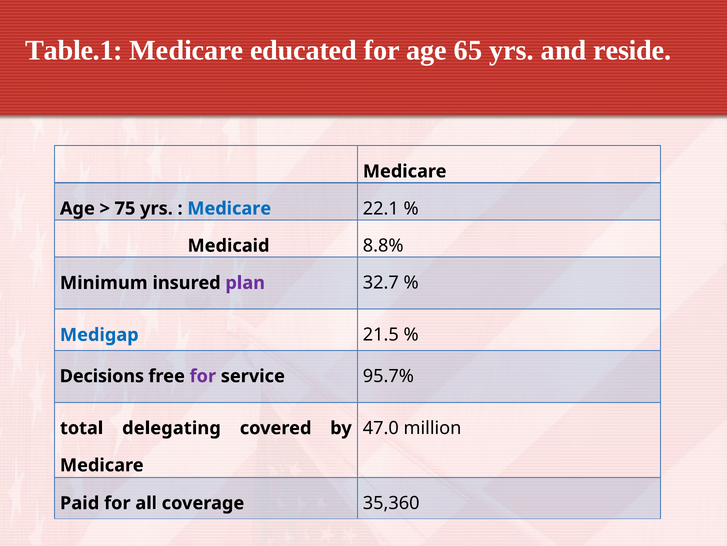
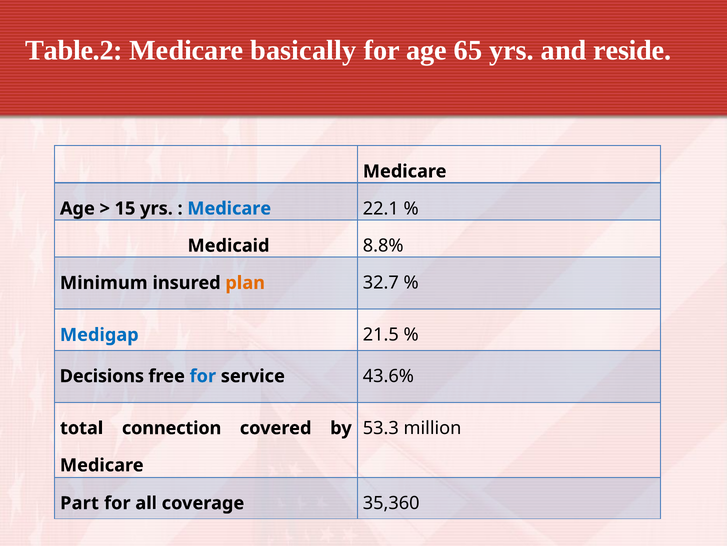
Table.1: Table.1 -> Table.2
educated: educated -> basically
75: 75 -> 15
plan colour: purple -> orange
for at (203, 376) colour: purple -> blue
95.7%: 95.7% -> 43.6%
47.0: 47.0 -> 53.3
delegating: delegating -> connection
Paid: Paid -> Part
